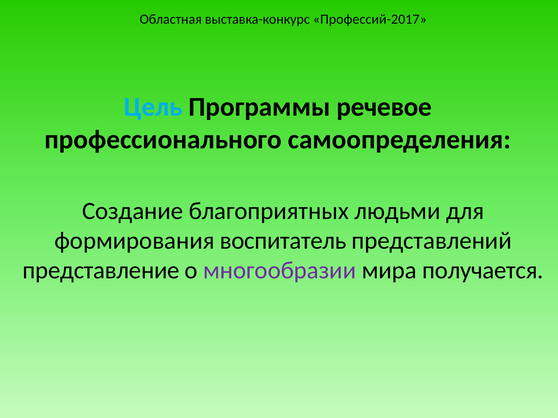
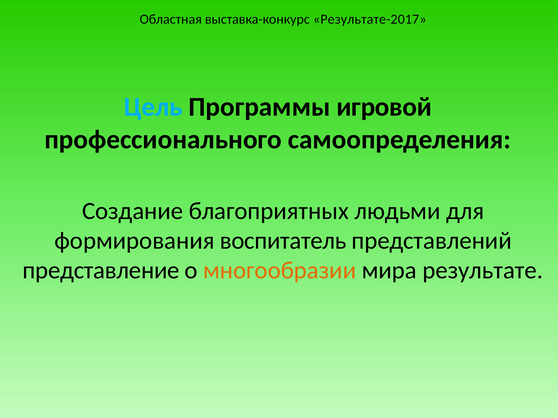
Профессий-2017: Профессий-2017 -> Результате-2017
речевое: речевое -> игровой
многообразии colour: purple -> orange
получается: получается -> результате
